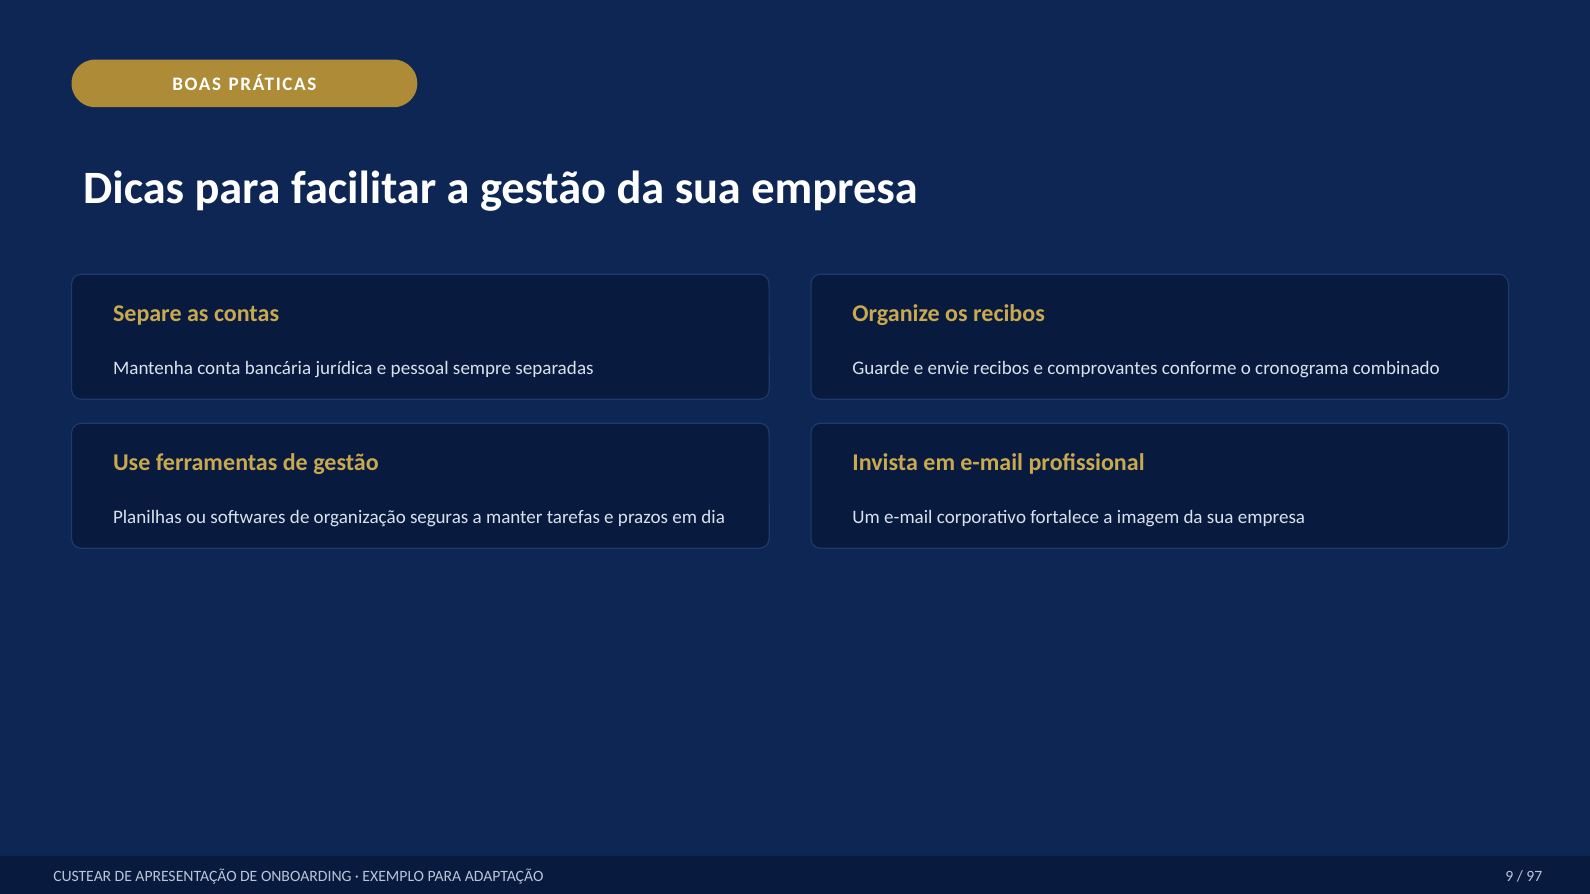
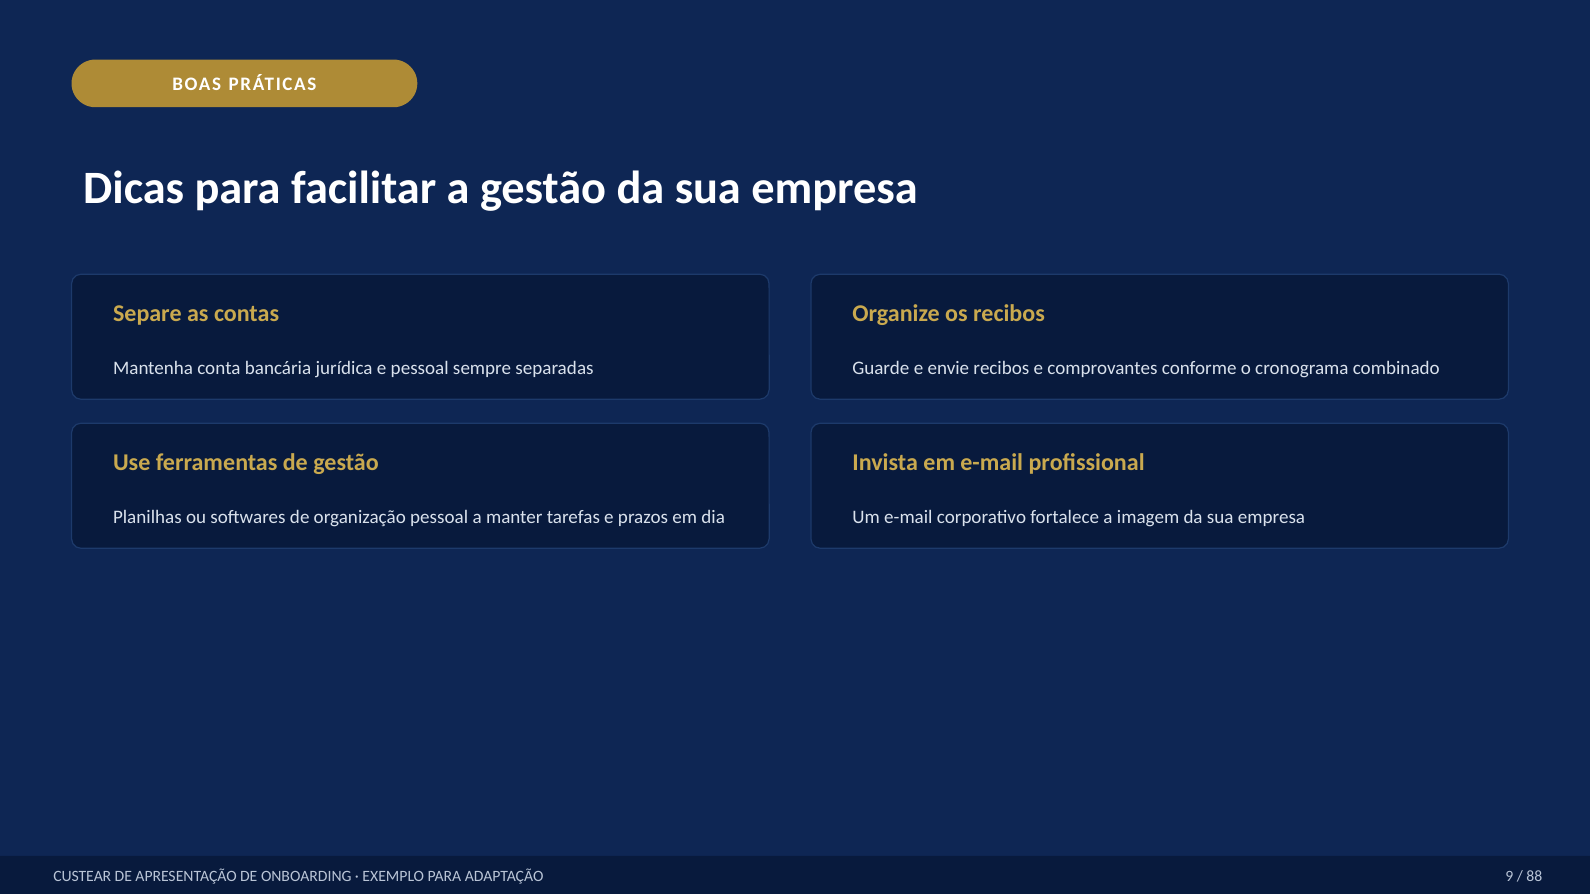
organização seguras: seguras -> pessoal
97: 97 -> 88
